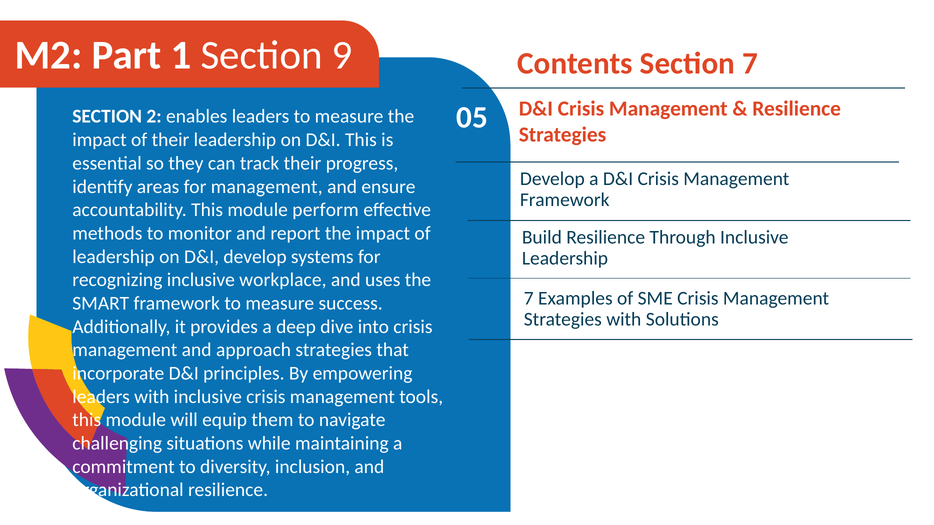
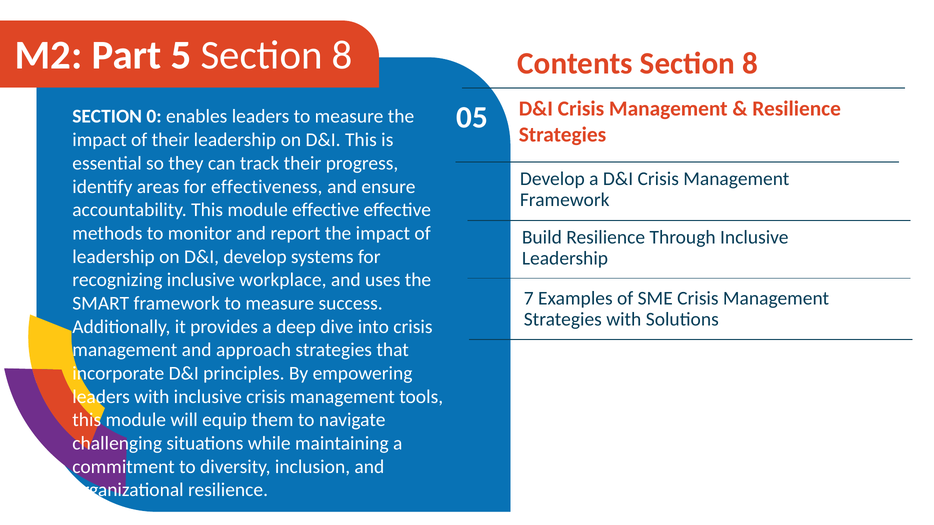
1: 1 -> 5
9 at (342, 55): 9 -> 8
Contents Section 7: 7 -> 8
2: 2 -> 0
for management: management -> effectiveness
module perform: perform -> effective
